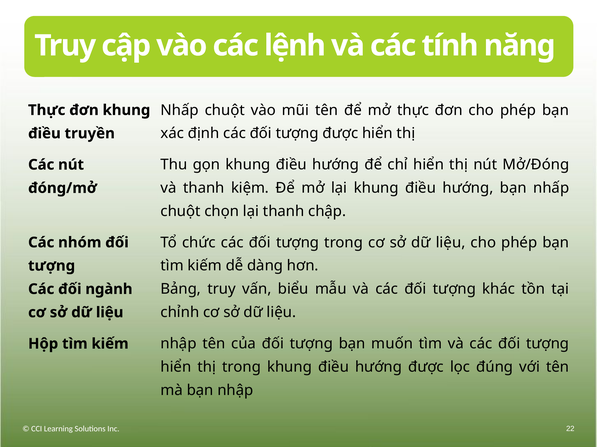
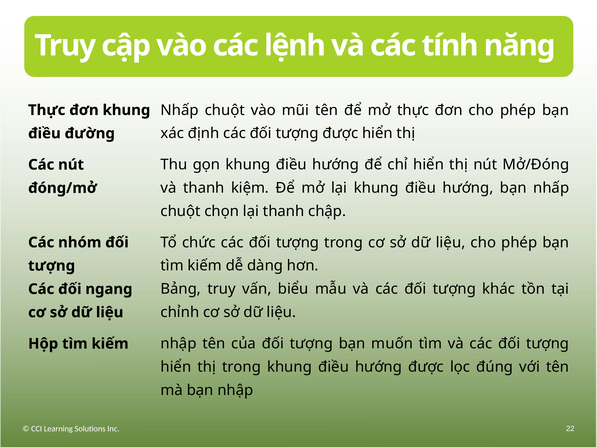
truyền: truyền -> đường
ngành: ngành -> ngang
